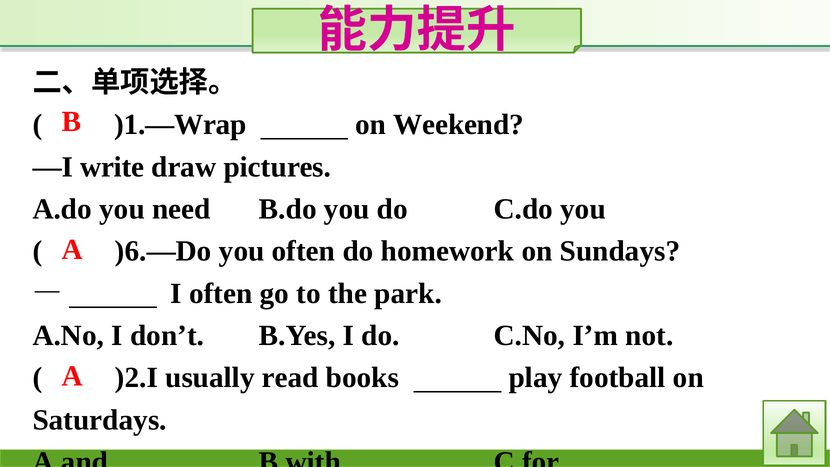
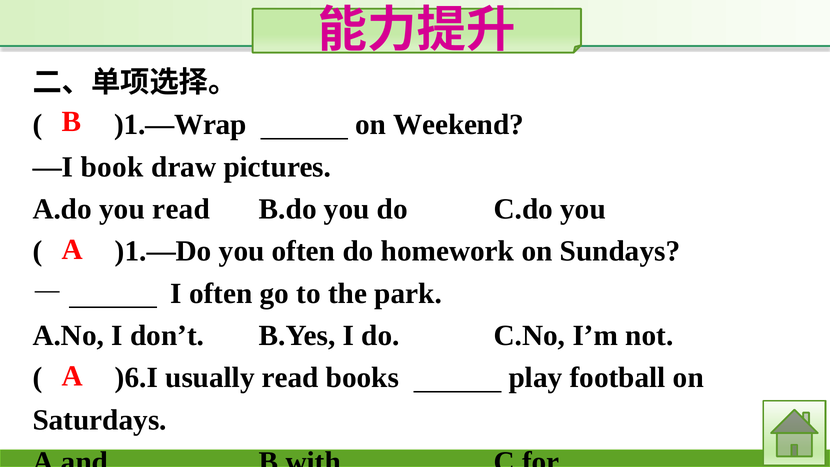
write: write -> book
you need: need -> read
)6.—Do: )6.—Do -> )1.—Do
)2.I: )2.I -> )6.I
